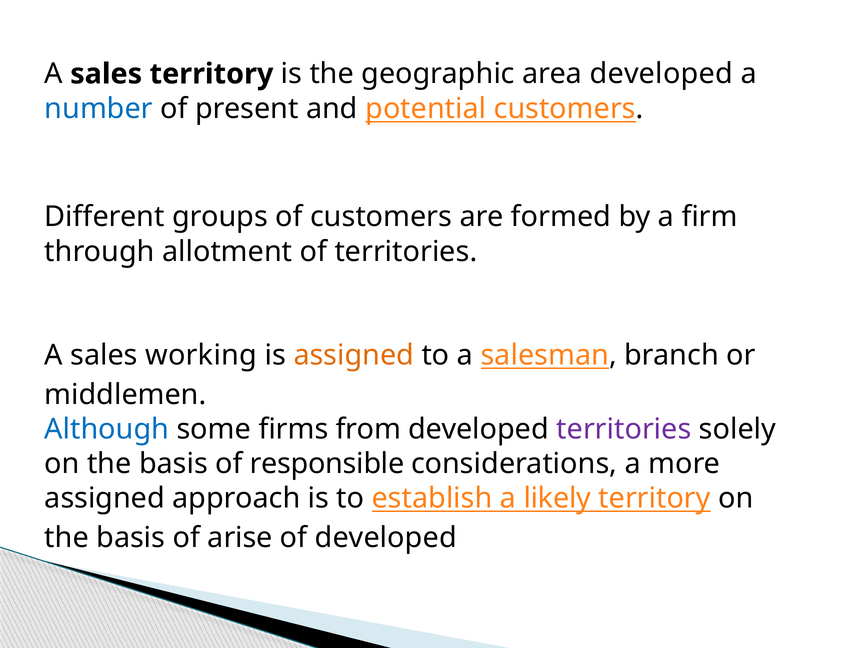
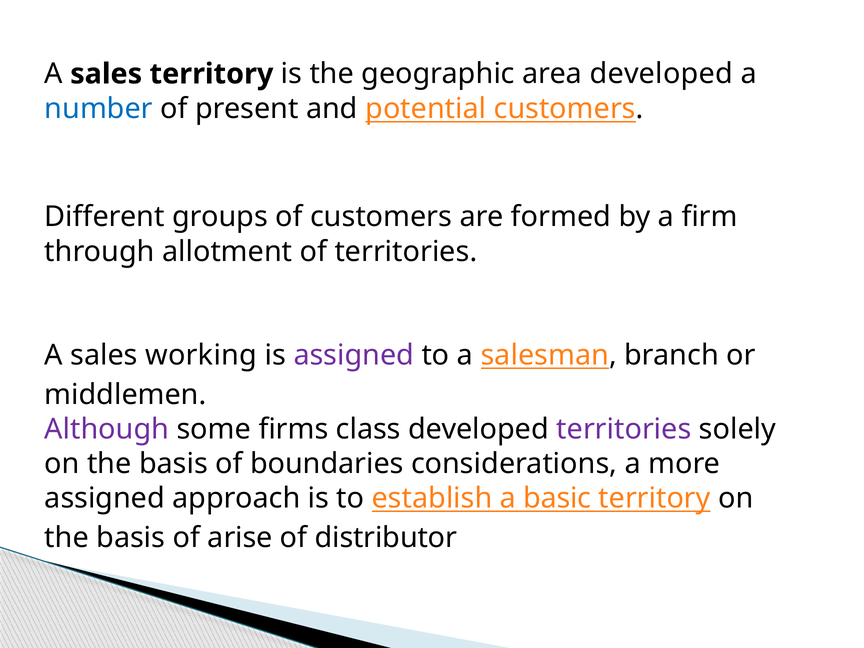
assigned at (354, 355) colour: orange -> purple
Although colour: blue -> purple
from: from -> class
responsible: responsible -> boundaries
likely: likely -> basic
of developed: developed -> distributor
